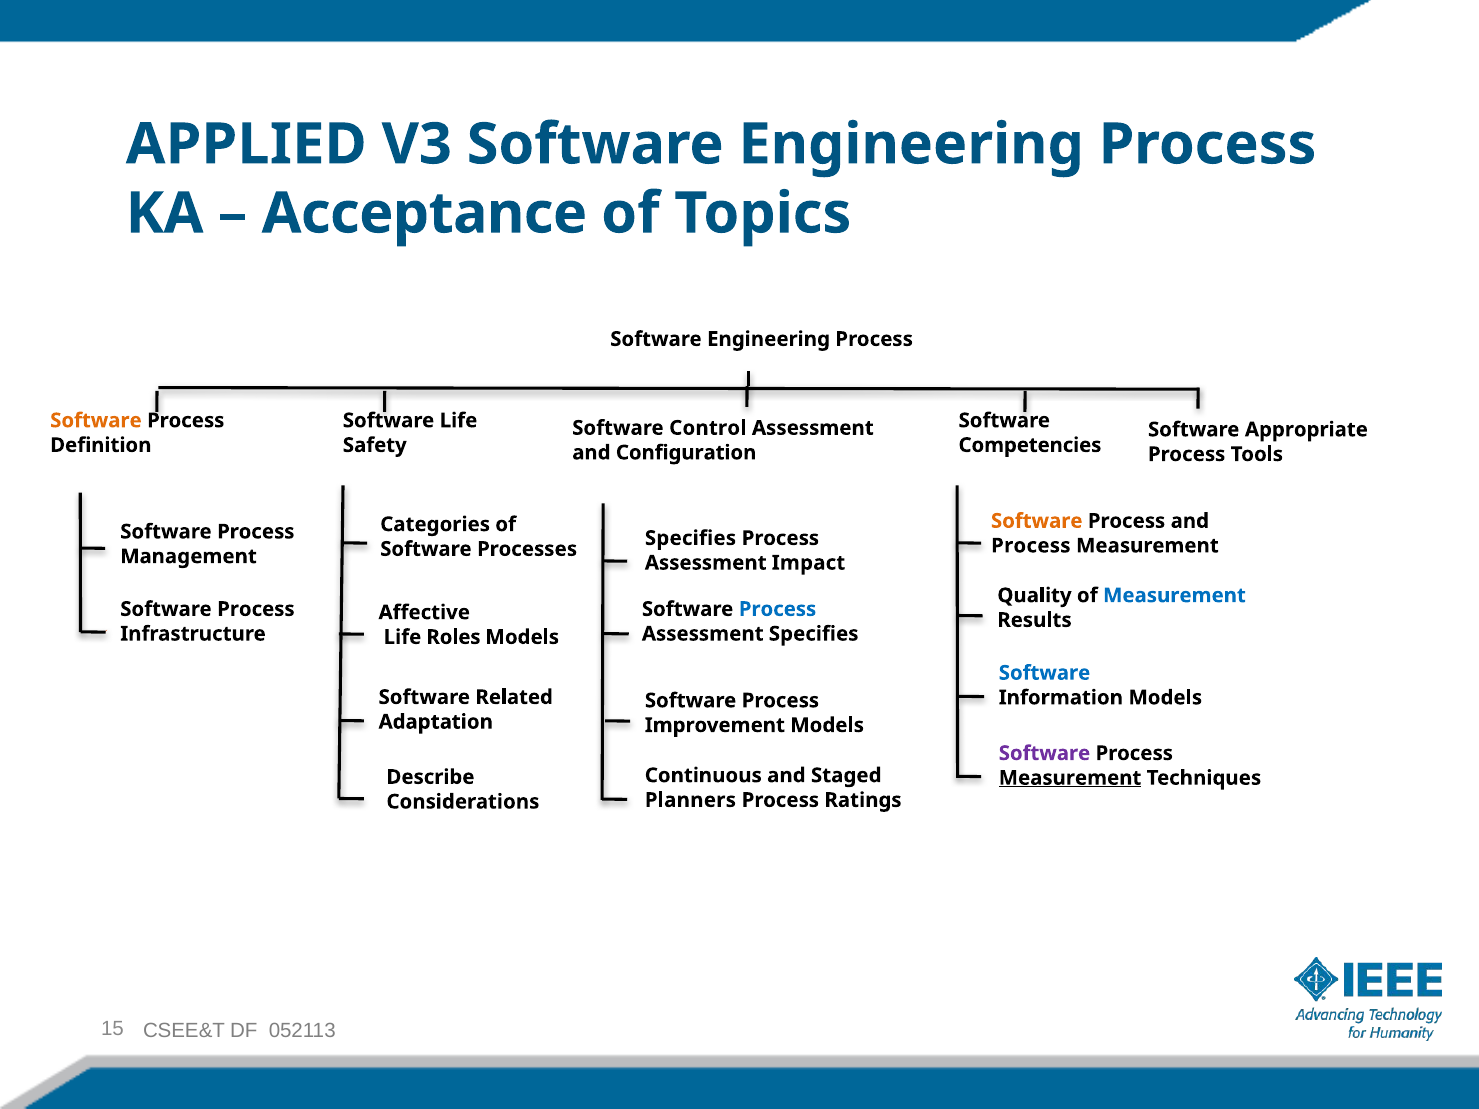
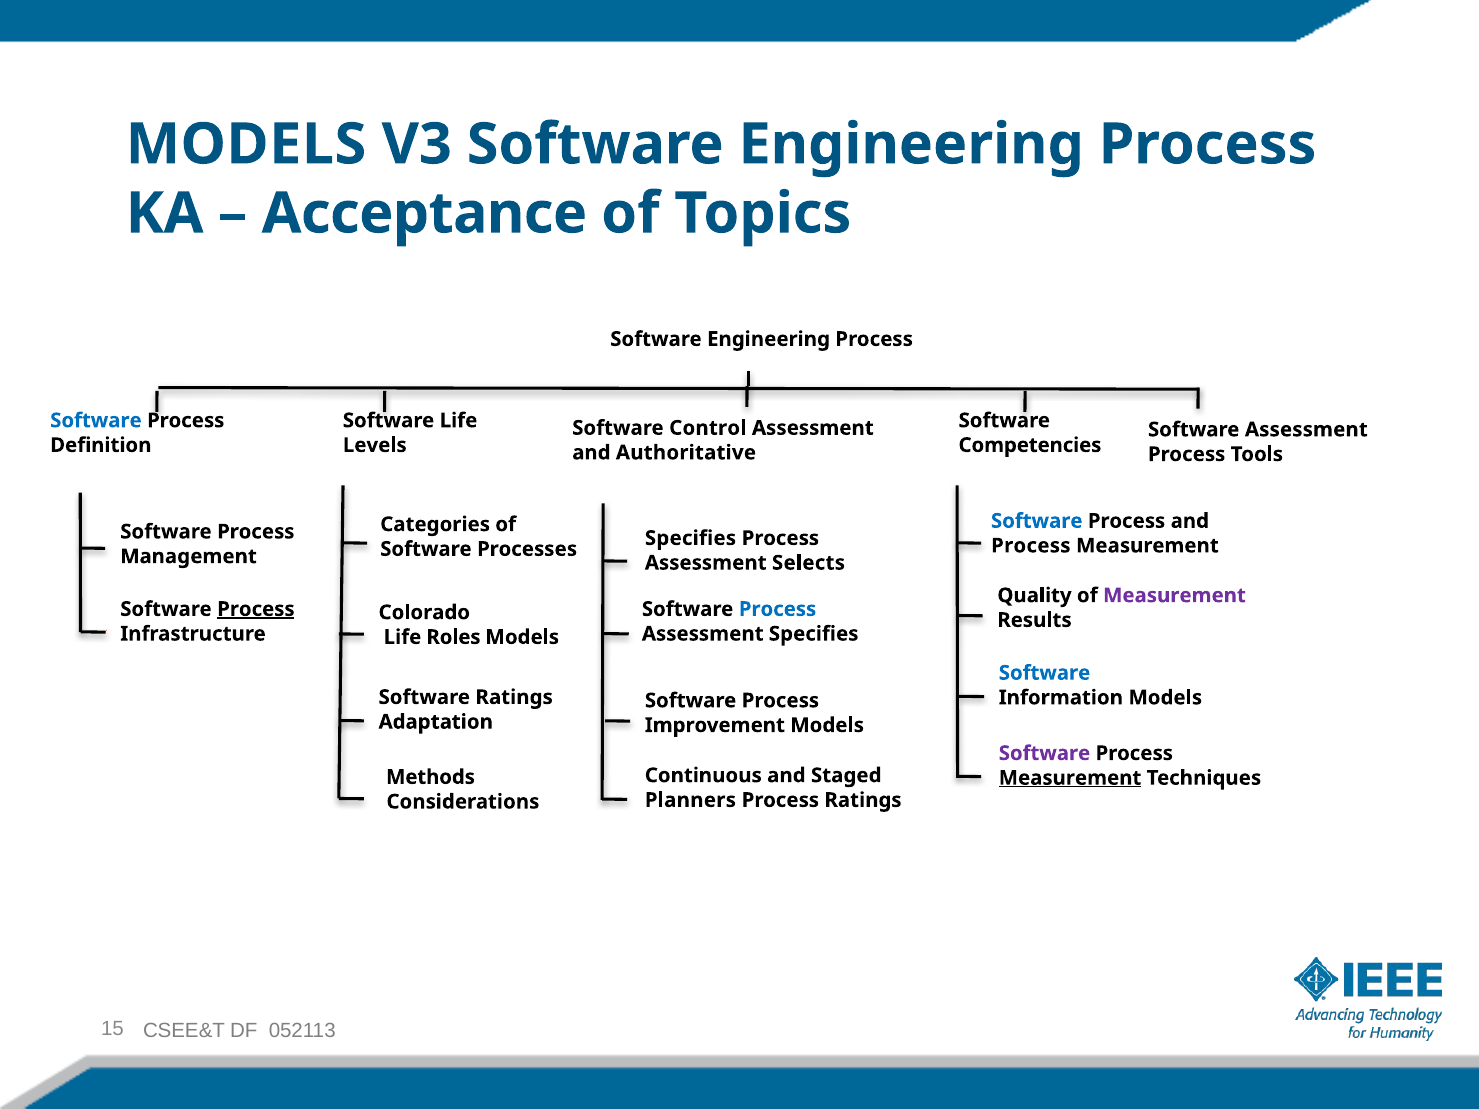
APPLIED at (246, 145): APPLIED -> MODELS
Software at (96, 421) colour: orange -> blue
Software Appropriate: Appropriate -> Assessment
Safety: Safety -> Levels
Configuration: Configuration -> Authoritative
Software at (1037, 521) colour: orange -> blue
Impact: Impact -> Selects
Measurement at (1174, 596) colour: blue -> purple
Process at (256, 609) underline: none -> present
Affective: Affective -> Colorado
Software Related: Related -> Ratings
Describe: Describe -> Methods
